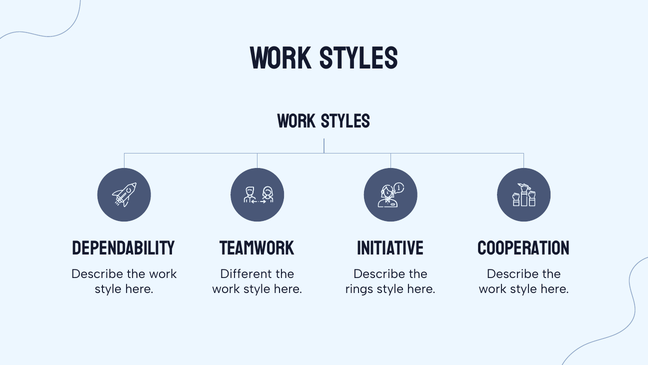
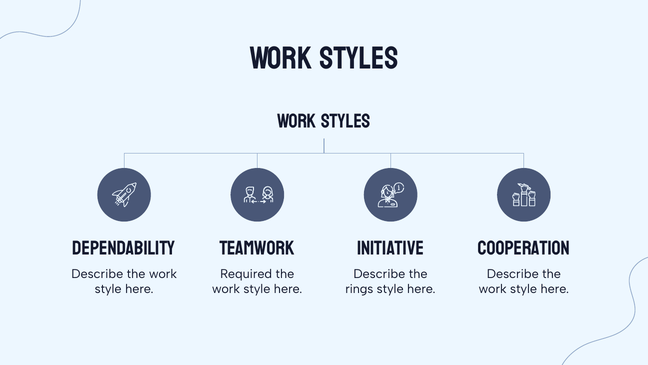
Different: Different -> Required
